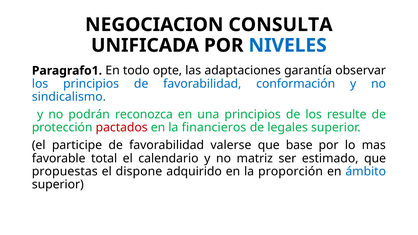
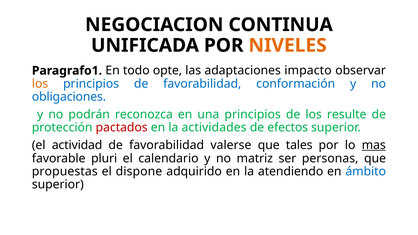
CONSULTA: CONSULTA -> CONTINUA
NIVELES colour: blue -> orange
garantía: garantía -> impacto
los at (40, 84) colour: blue -> orange
sindicalismo: sindicalismo -> obligaciones
financieros: financieros -> actividades
legales: legales -> efectos
participe: participe -> actividad
base: base -> tales
mas underline: none -> present
total: total -> pluri
estimado: estimado -> personas
proporción: proporción -> atendiendo
